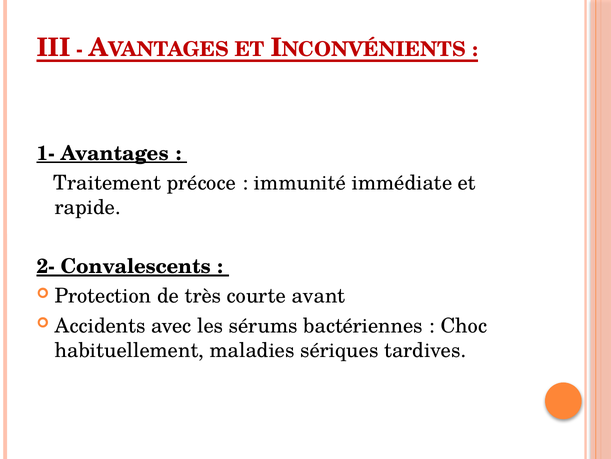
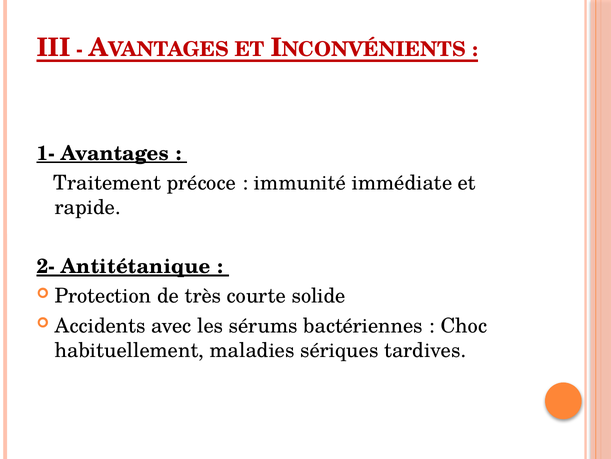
Convalescents: Convalescents -> Antitétanique
avant: avant -> solide
